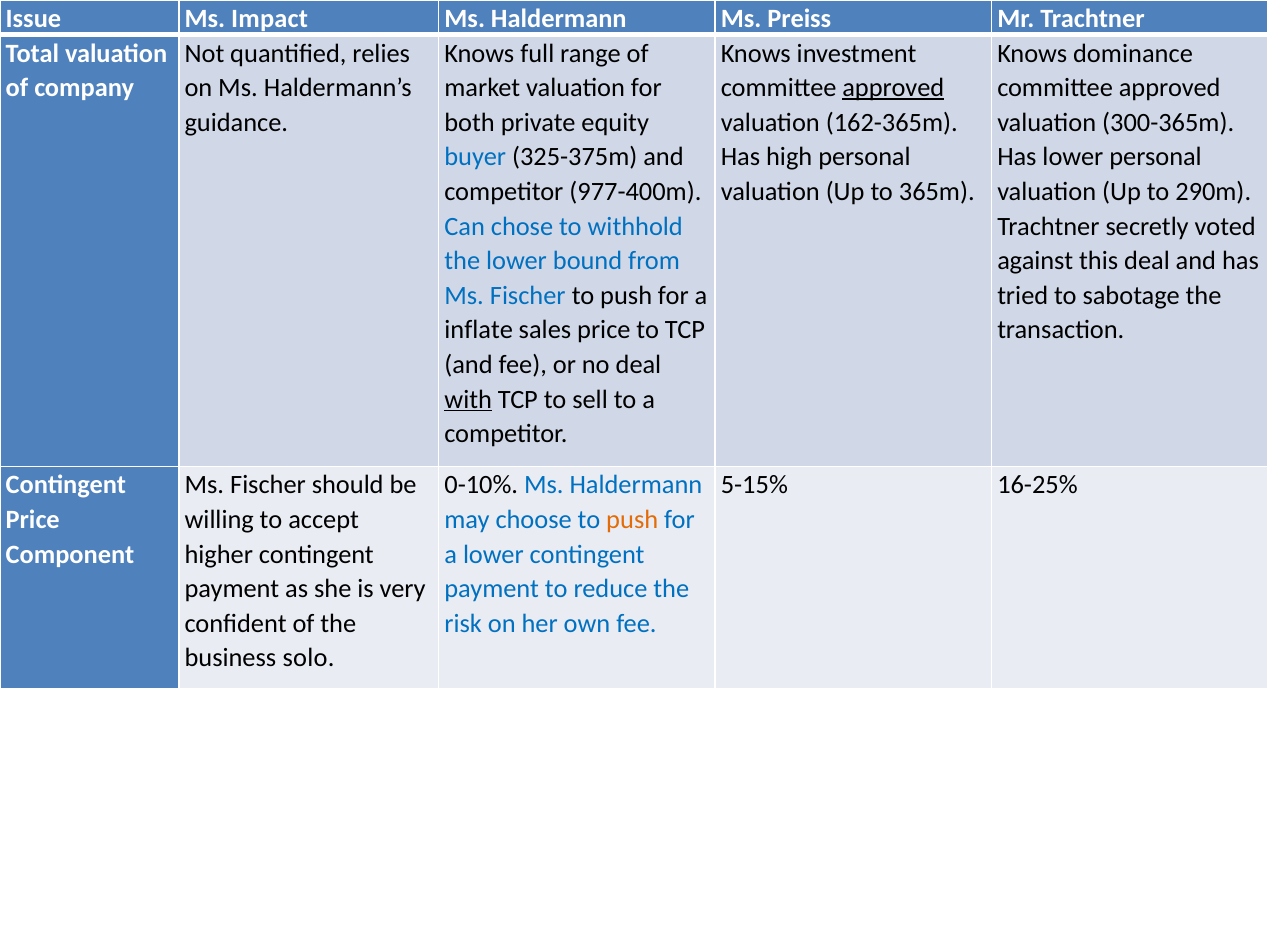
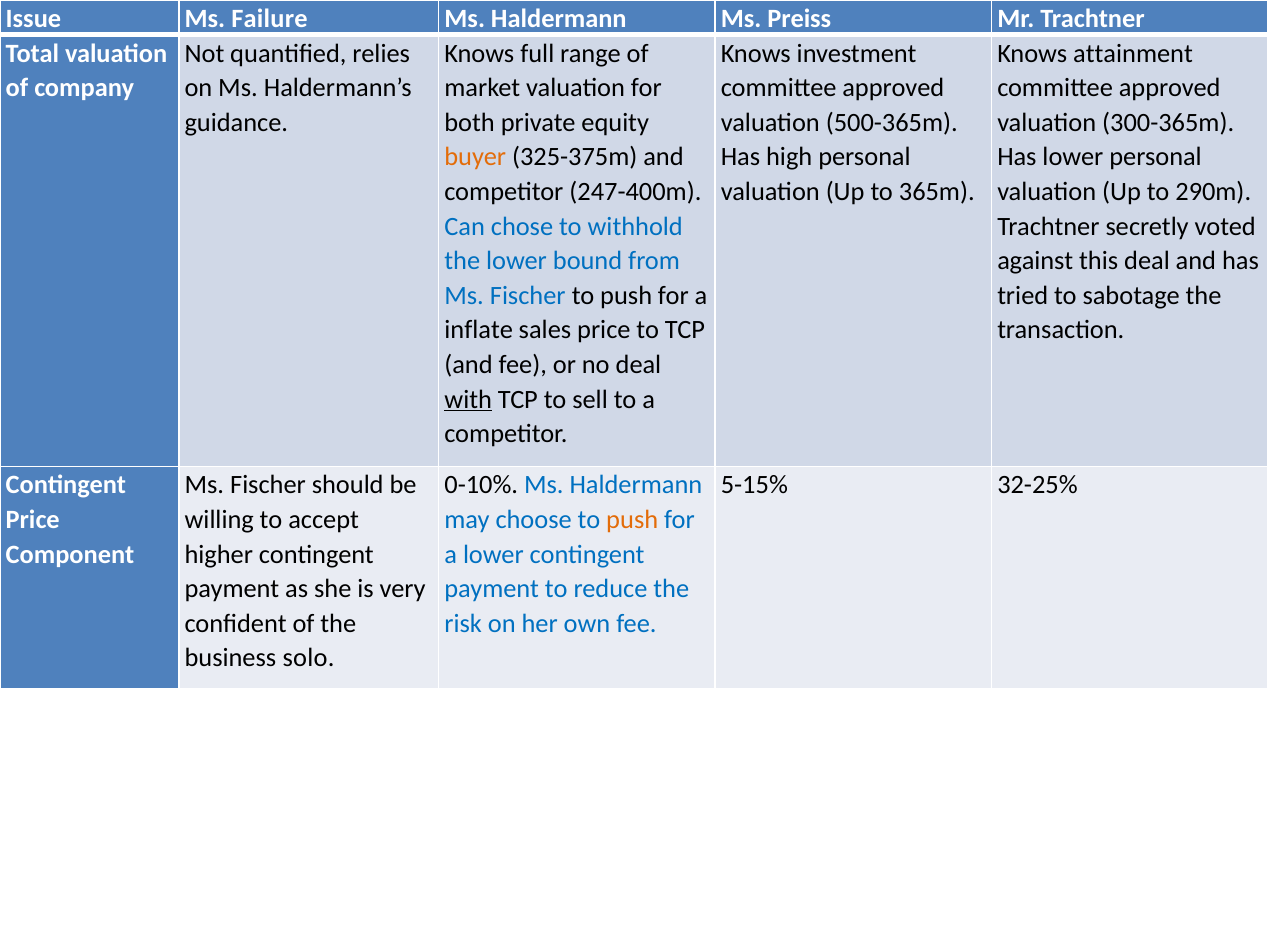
Impact: Impact -> Failure
dominance: dominance -> attainment
approved at (893, 88) underline: present -> none
162-365m: 162-365m -> 500-365m
buyer colour: blue -> orange
977-400m: 977-400m -> 247-400m
16-25%: 16-25% -> 32-25%
